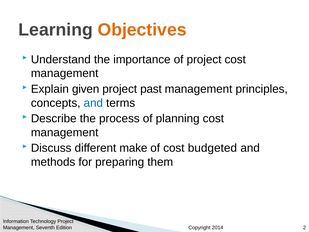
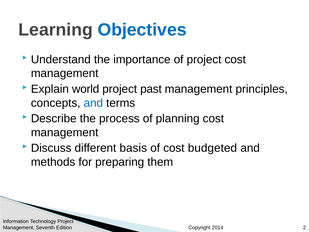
Objectives colour: orange -> blue
given: given -> world
make: make -> basis
